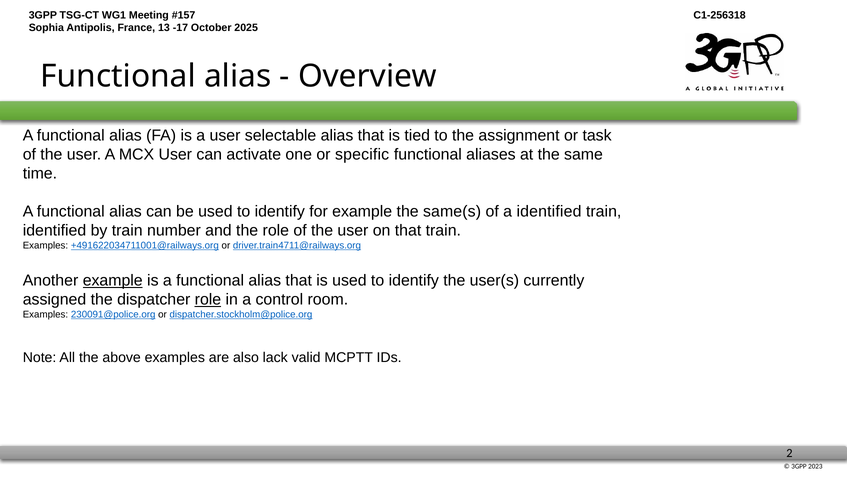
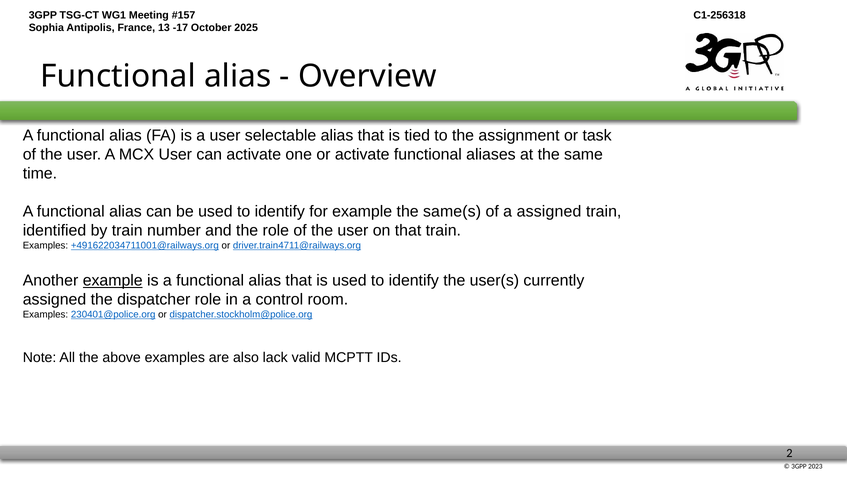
or specific: specific -> activate
a identified: identified -> assigned
role at (208, 299) underline: present -> none
230091@police.org: 230091@police.org -> 230401@police.org
